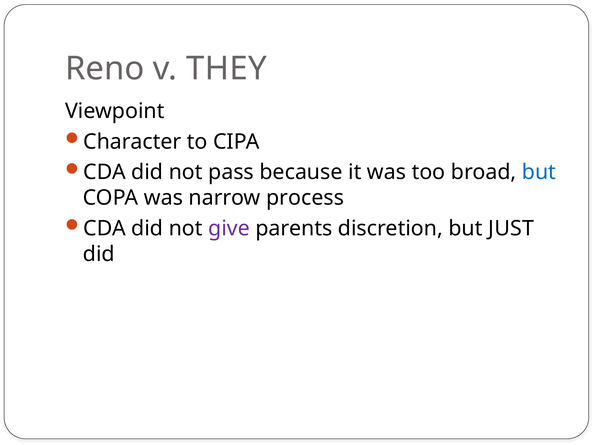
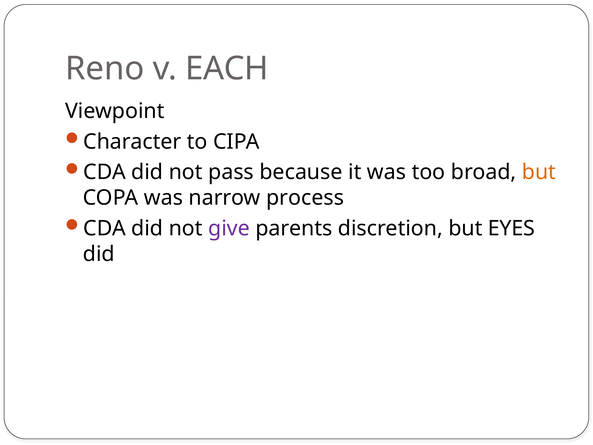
THEY: THEY -> EACH
but at (539, 172) colour: blue -> orange
JUST: JUST -> EYES
